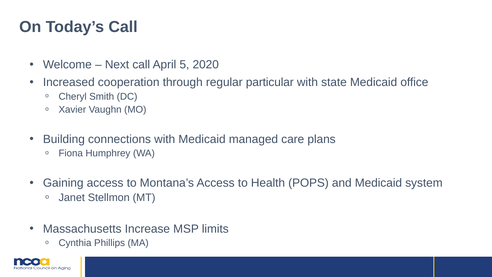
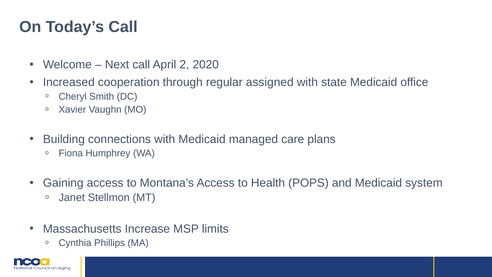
5: 5 -> 2
particular: particular -> assigned
